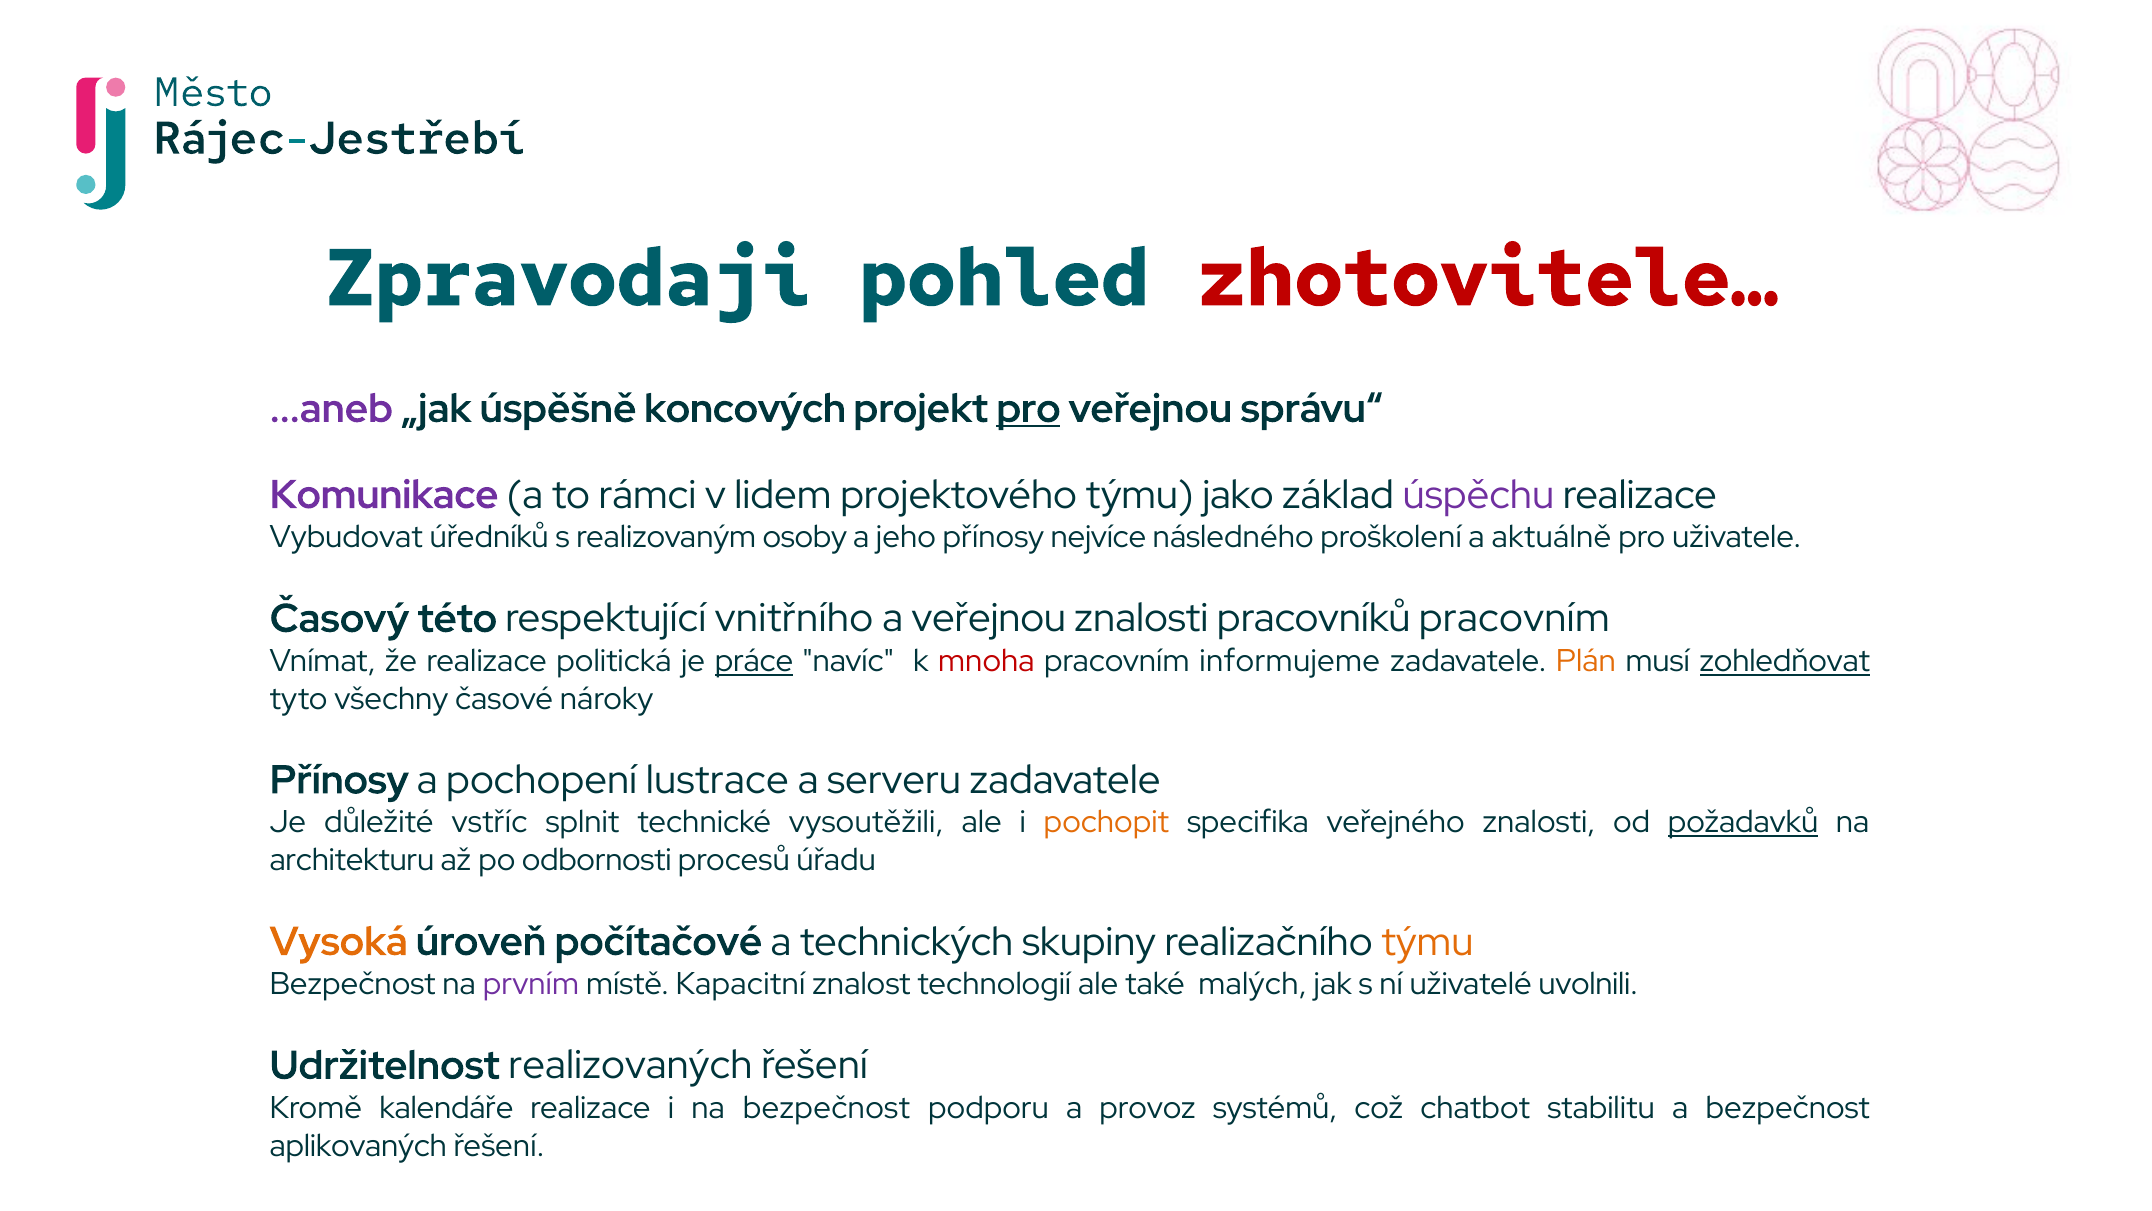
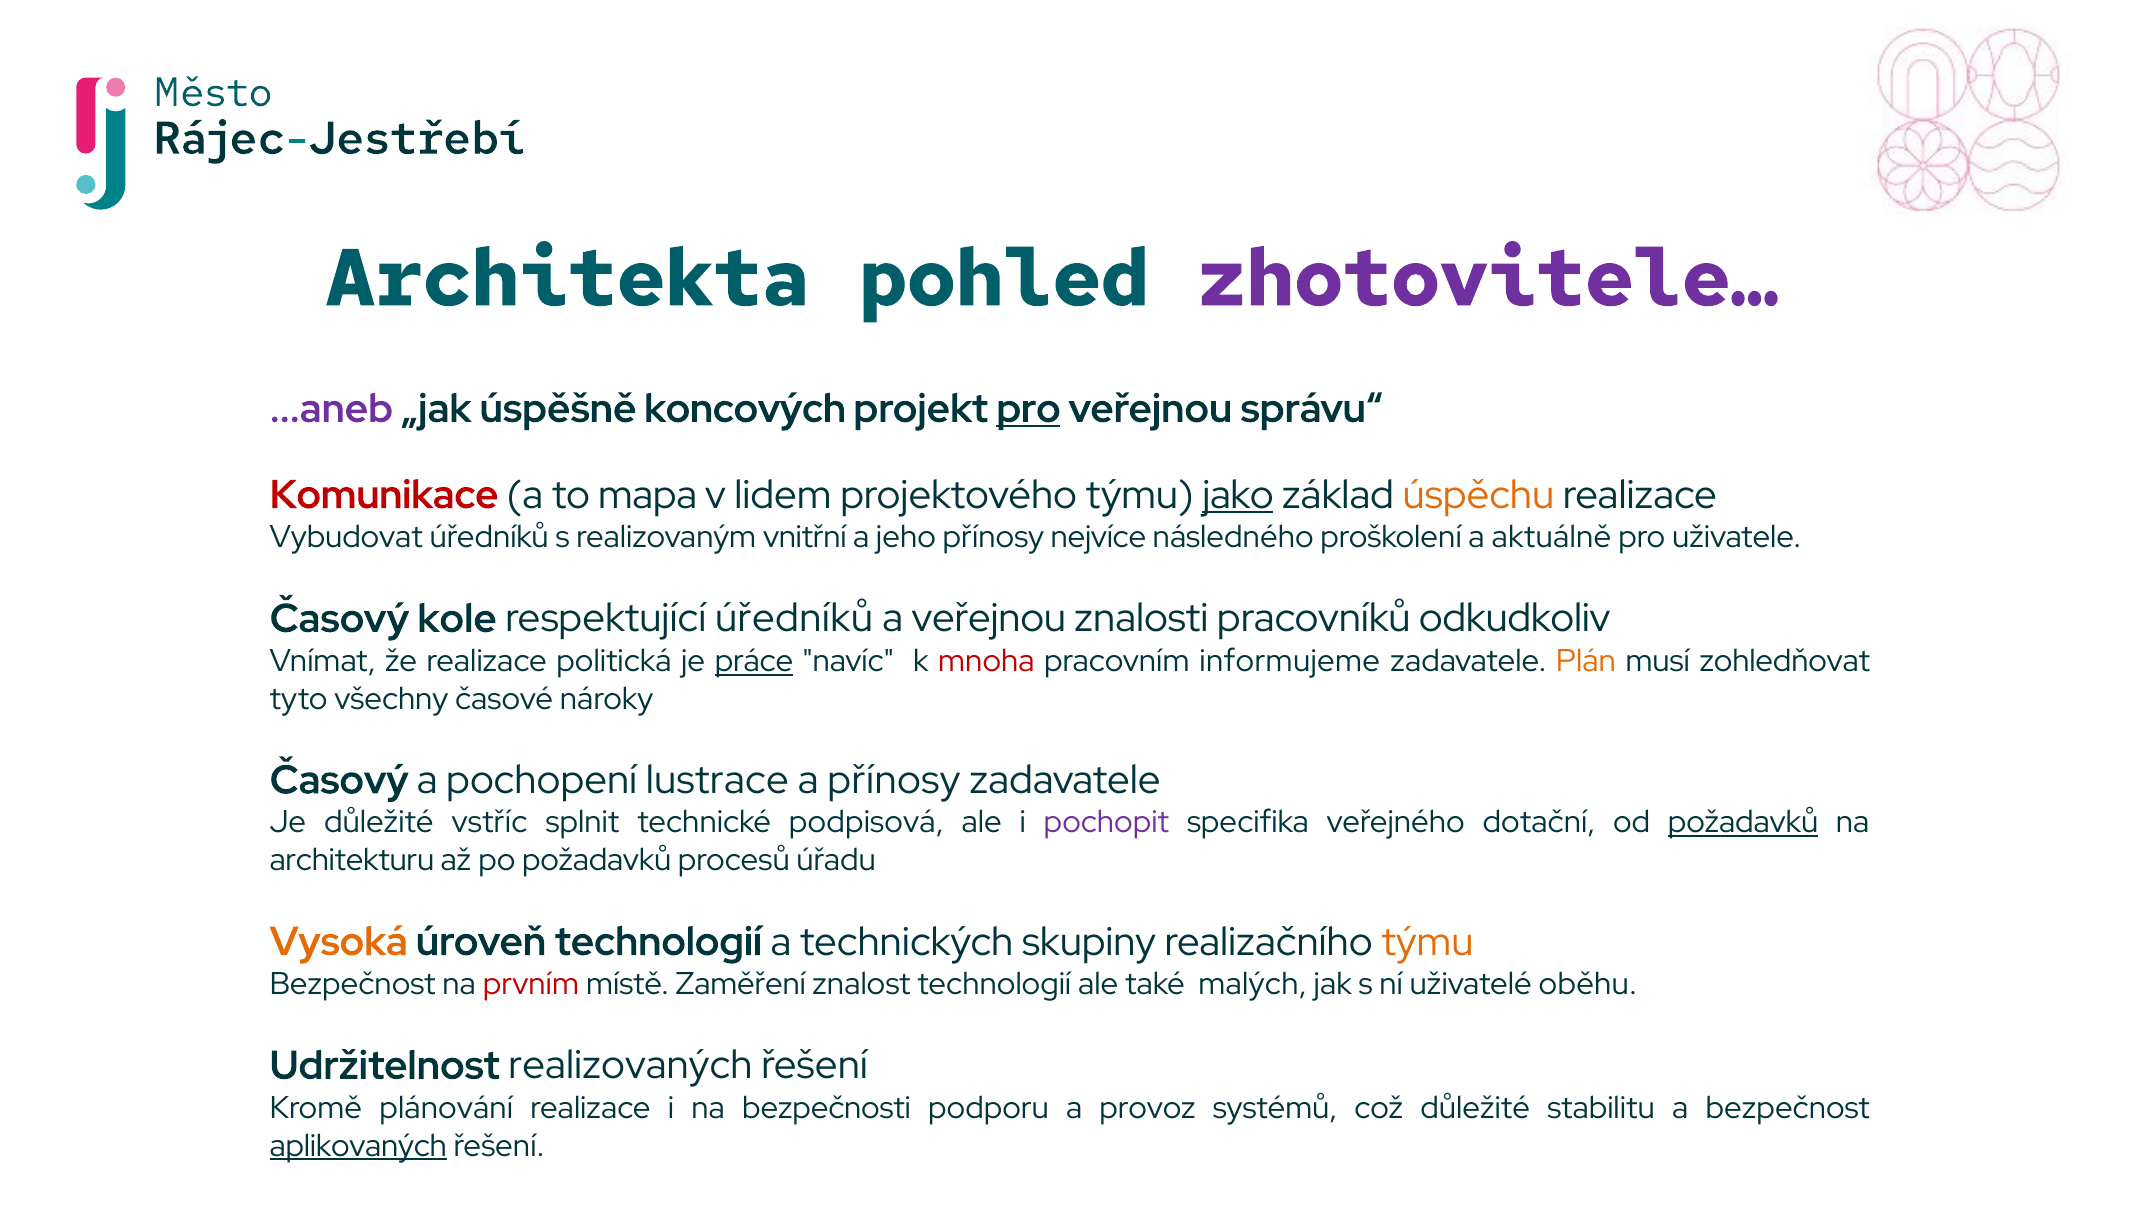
Zpravodaji: Zpravodaji -> Architekta
zhotovitele… colour: red -> purple
Komunikace colour: purple -> red
rámci: rámci -> mapa
jako underline: none -> present
úspěchu colour: purple -> orange
osoby: osoby -> vnitřní
této: této -> kole
respektující vnitřního: vnitřního -> úředníků
pracovníků pracovním: pracovním -> odkudkoliv
zohledňovat underline: present -> none
Přínosy at (339, 780): Přínosy -> Časový
a serveru: serveru -> přínosy
vysoutěžili: vysoutěžili -> podpisová
pochopit colour: orange -> purple
veřejného znalosti: znalosti -> dotační
po odbornosti: odbornosti -> požadavků
úroveň počítačové: počítačové -> technologií
prvním colour: purple -> red
Kapacitní: Kapacitní -> Zaměření
uvolnili: uvolnili -> oběhu
kalendáře: kalendáře -> plánování
na bezpečnost: bezpečnost -> bezpečnosti
což chatbot: chatbot -> důležité
aplikovaných underline: none -> present
